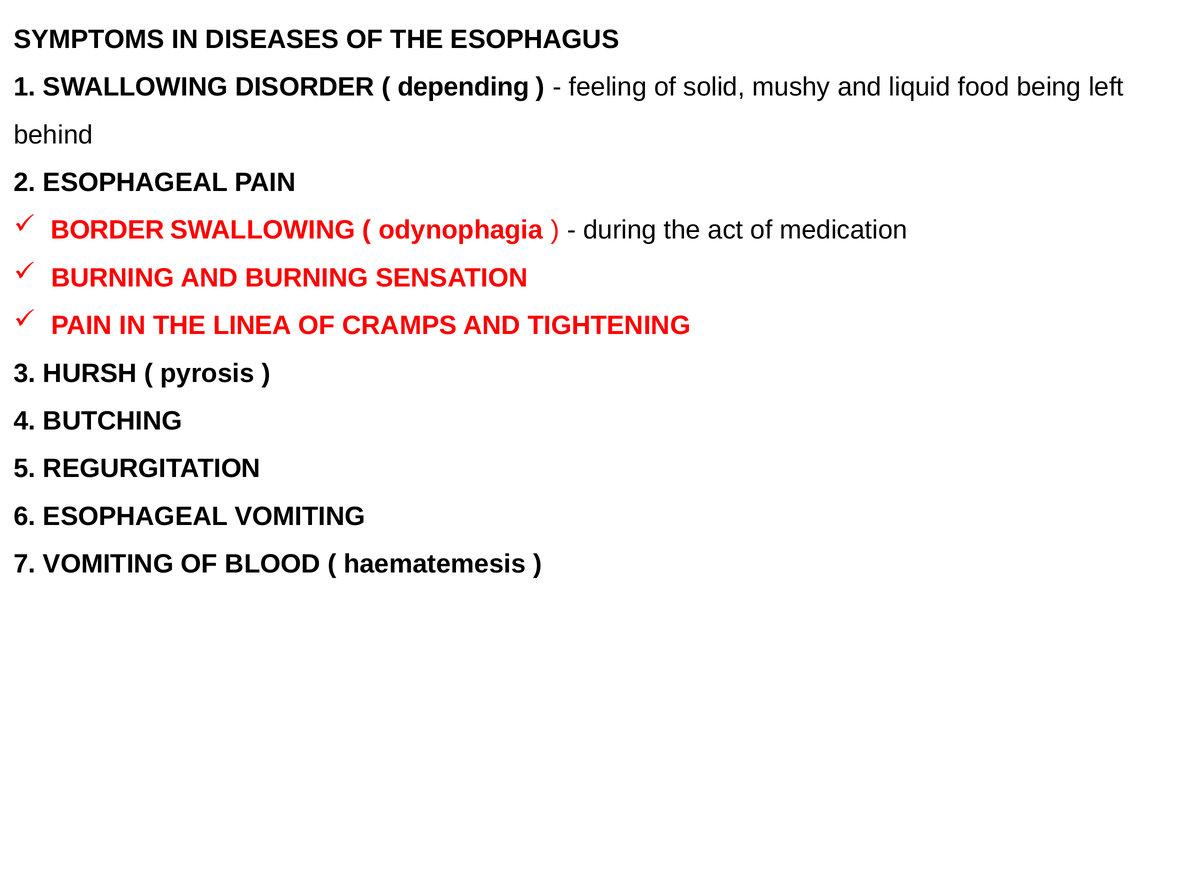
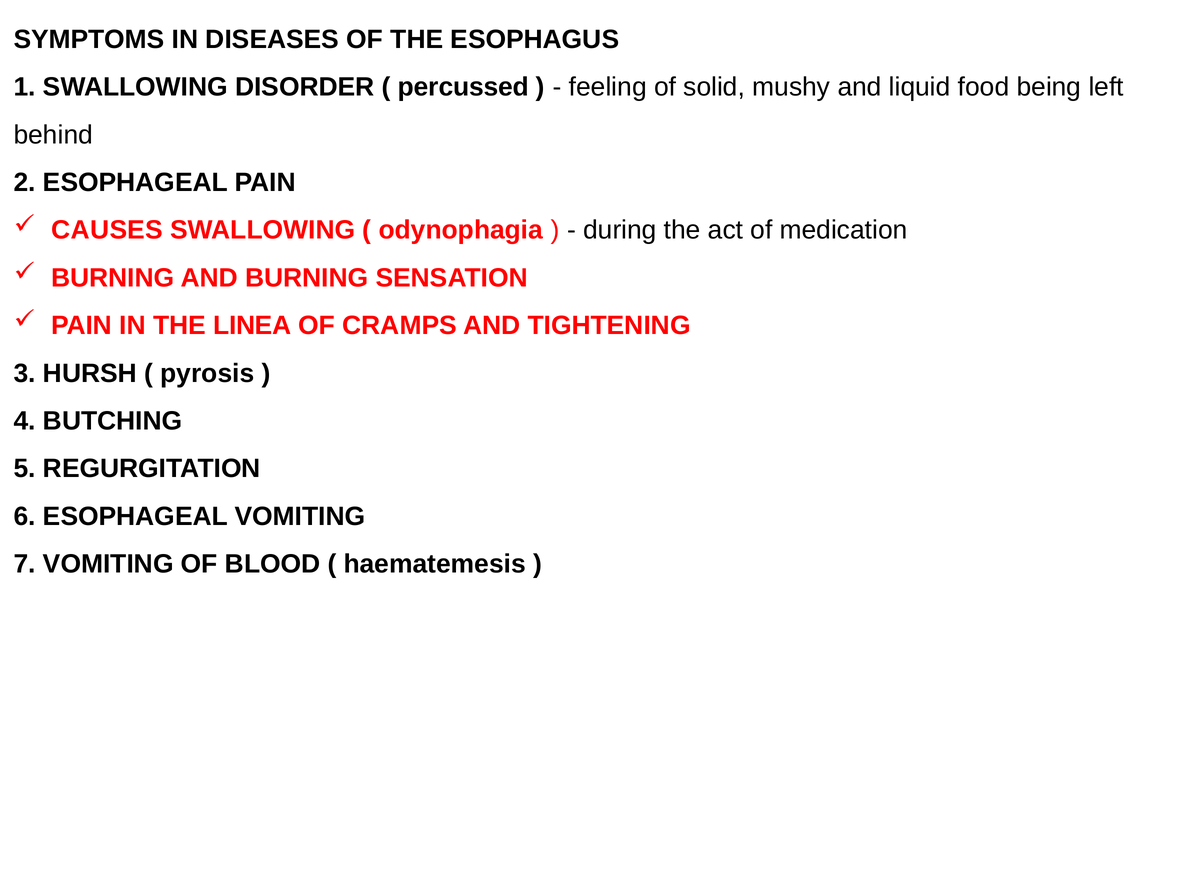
depending: depending -> percussed
BORDER: BORDER -> CAUSES
